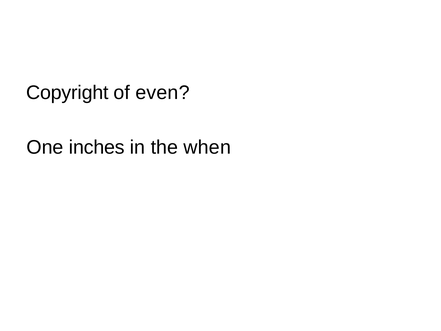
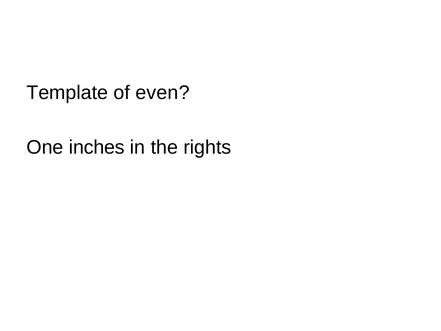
Copyright: Copyright -> Template
when: when -> rights
